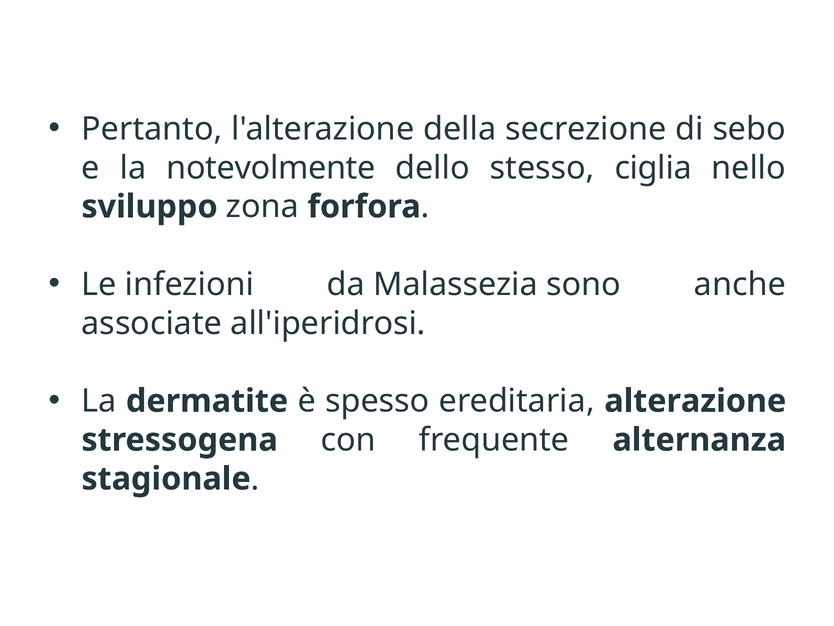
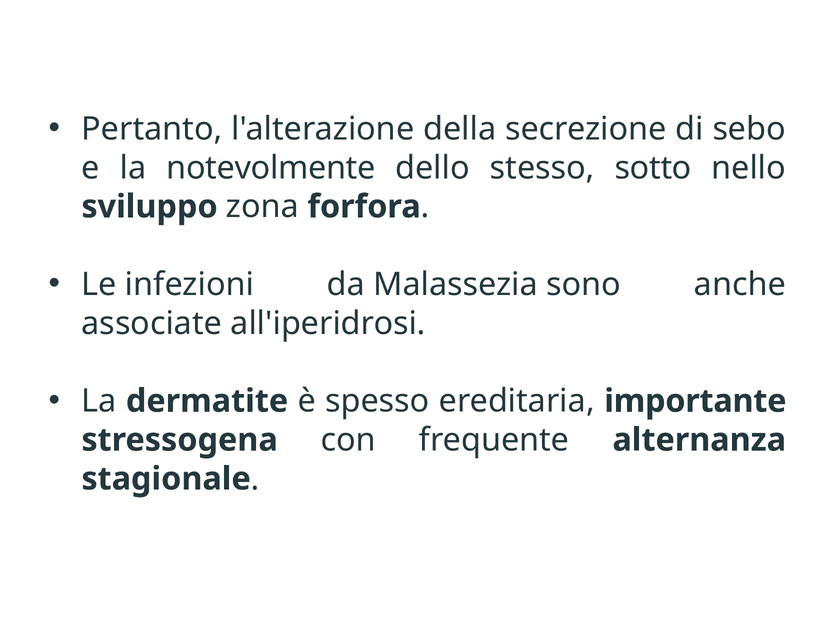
ciglia: ciglia -> sotto
alterazione: alterazione -> importante
